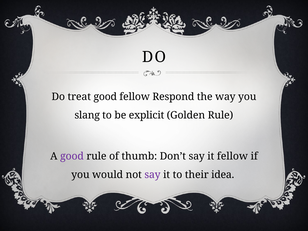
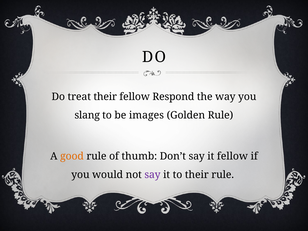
treat good: good -> their
explicit: explicit -> images
good at (72, 156) colour: purple -> orange
their idea: idea -> rule
